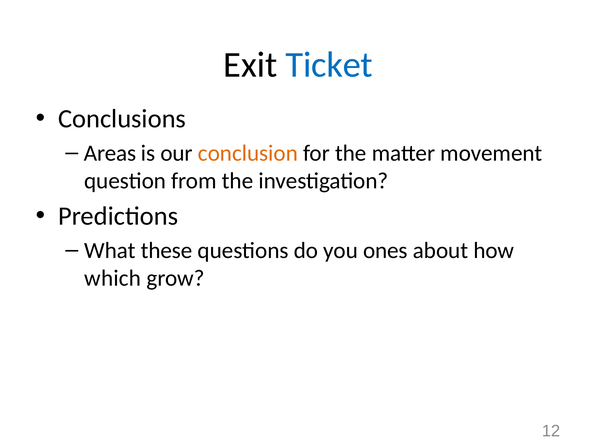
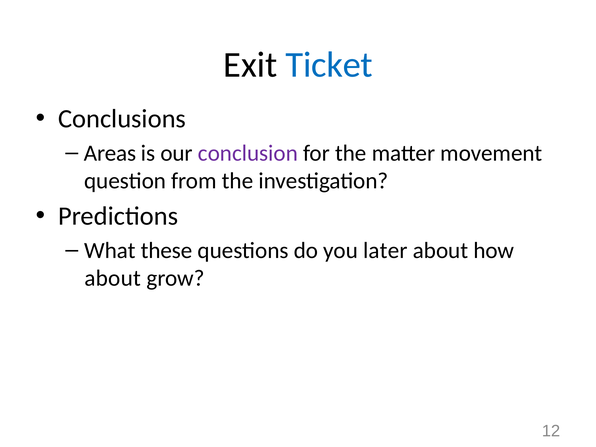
conclusion colour: orange -> purple
ones: ones -> later
which at (113, 278): which -> about
